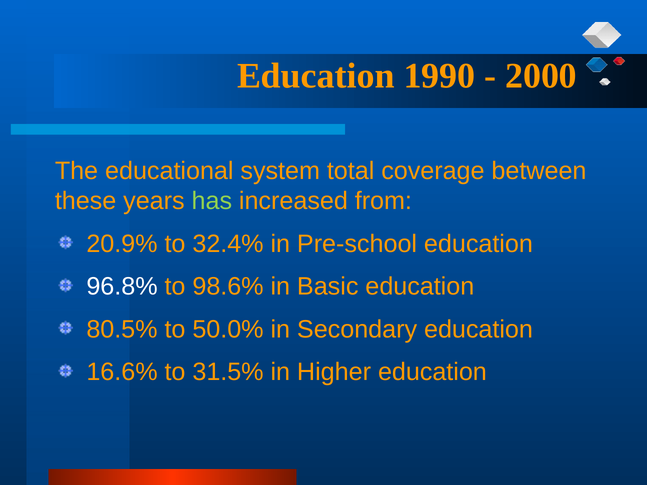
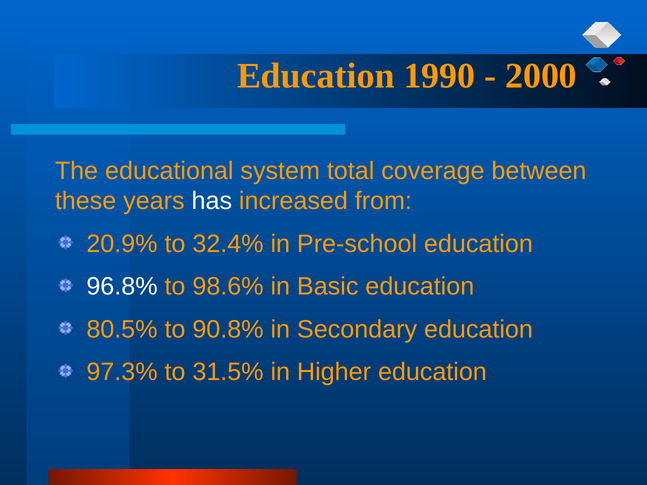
has colour: light green -> white
50.0%: 50.0% -> 90.8%
16.6%: 16.6% -> 97.3%
